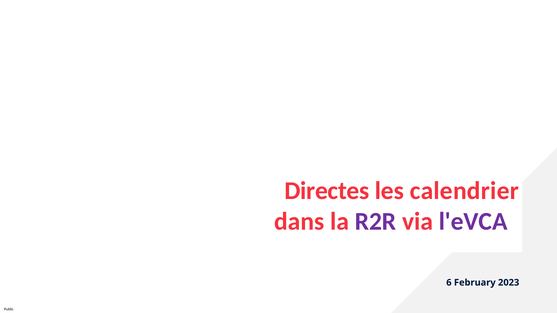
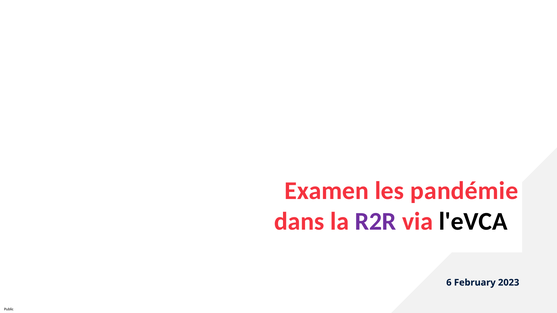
Directes: Directes -> Examen
calendrier: calendrier -> pandémie
l'eVCA colour: purple -> black
